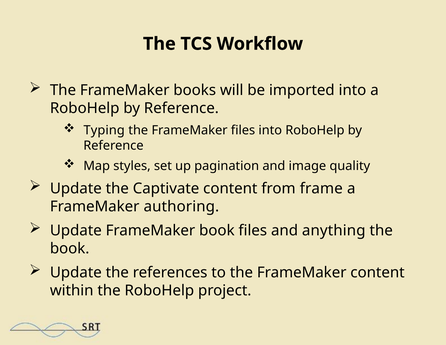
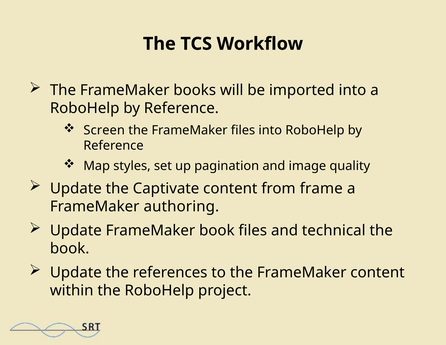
Typing: Typing -> Screen
anything: anything -> technical
